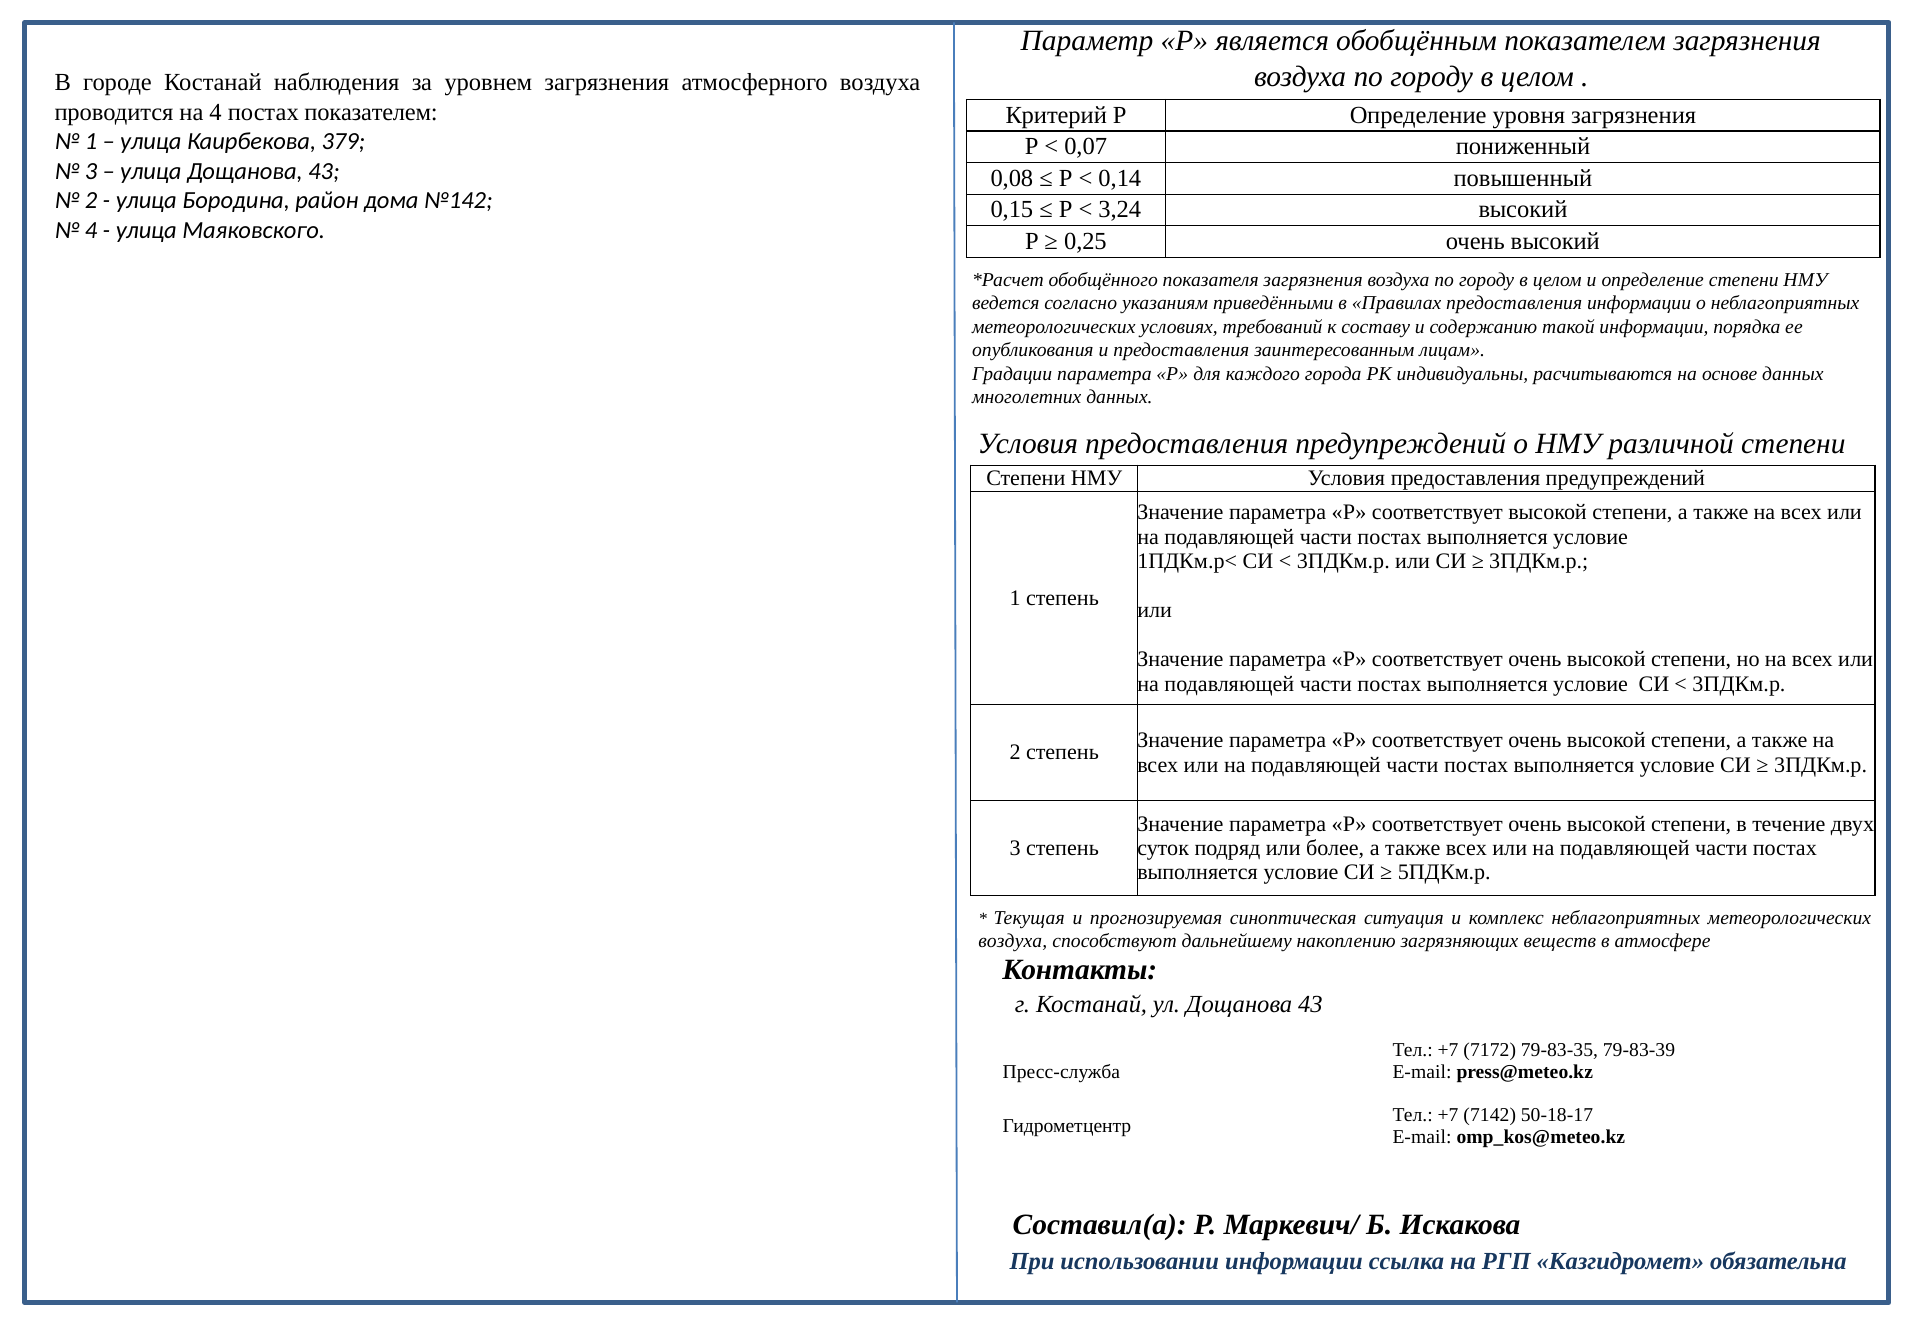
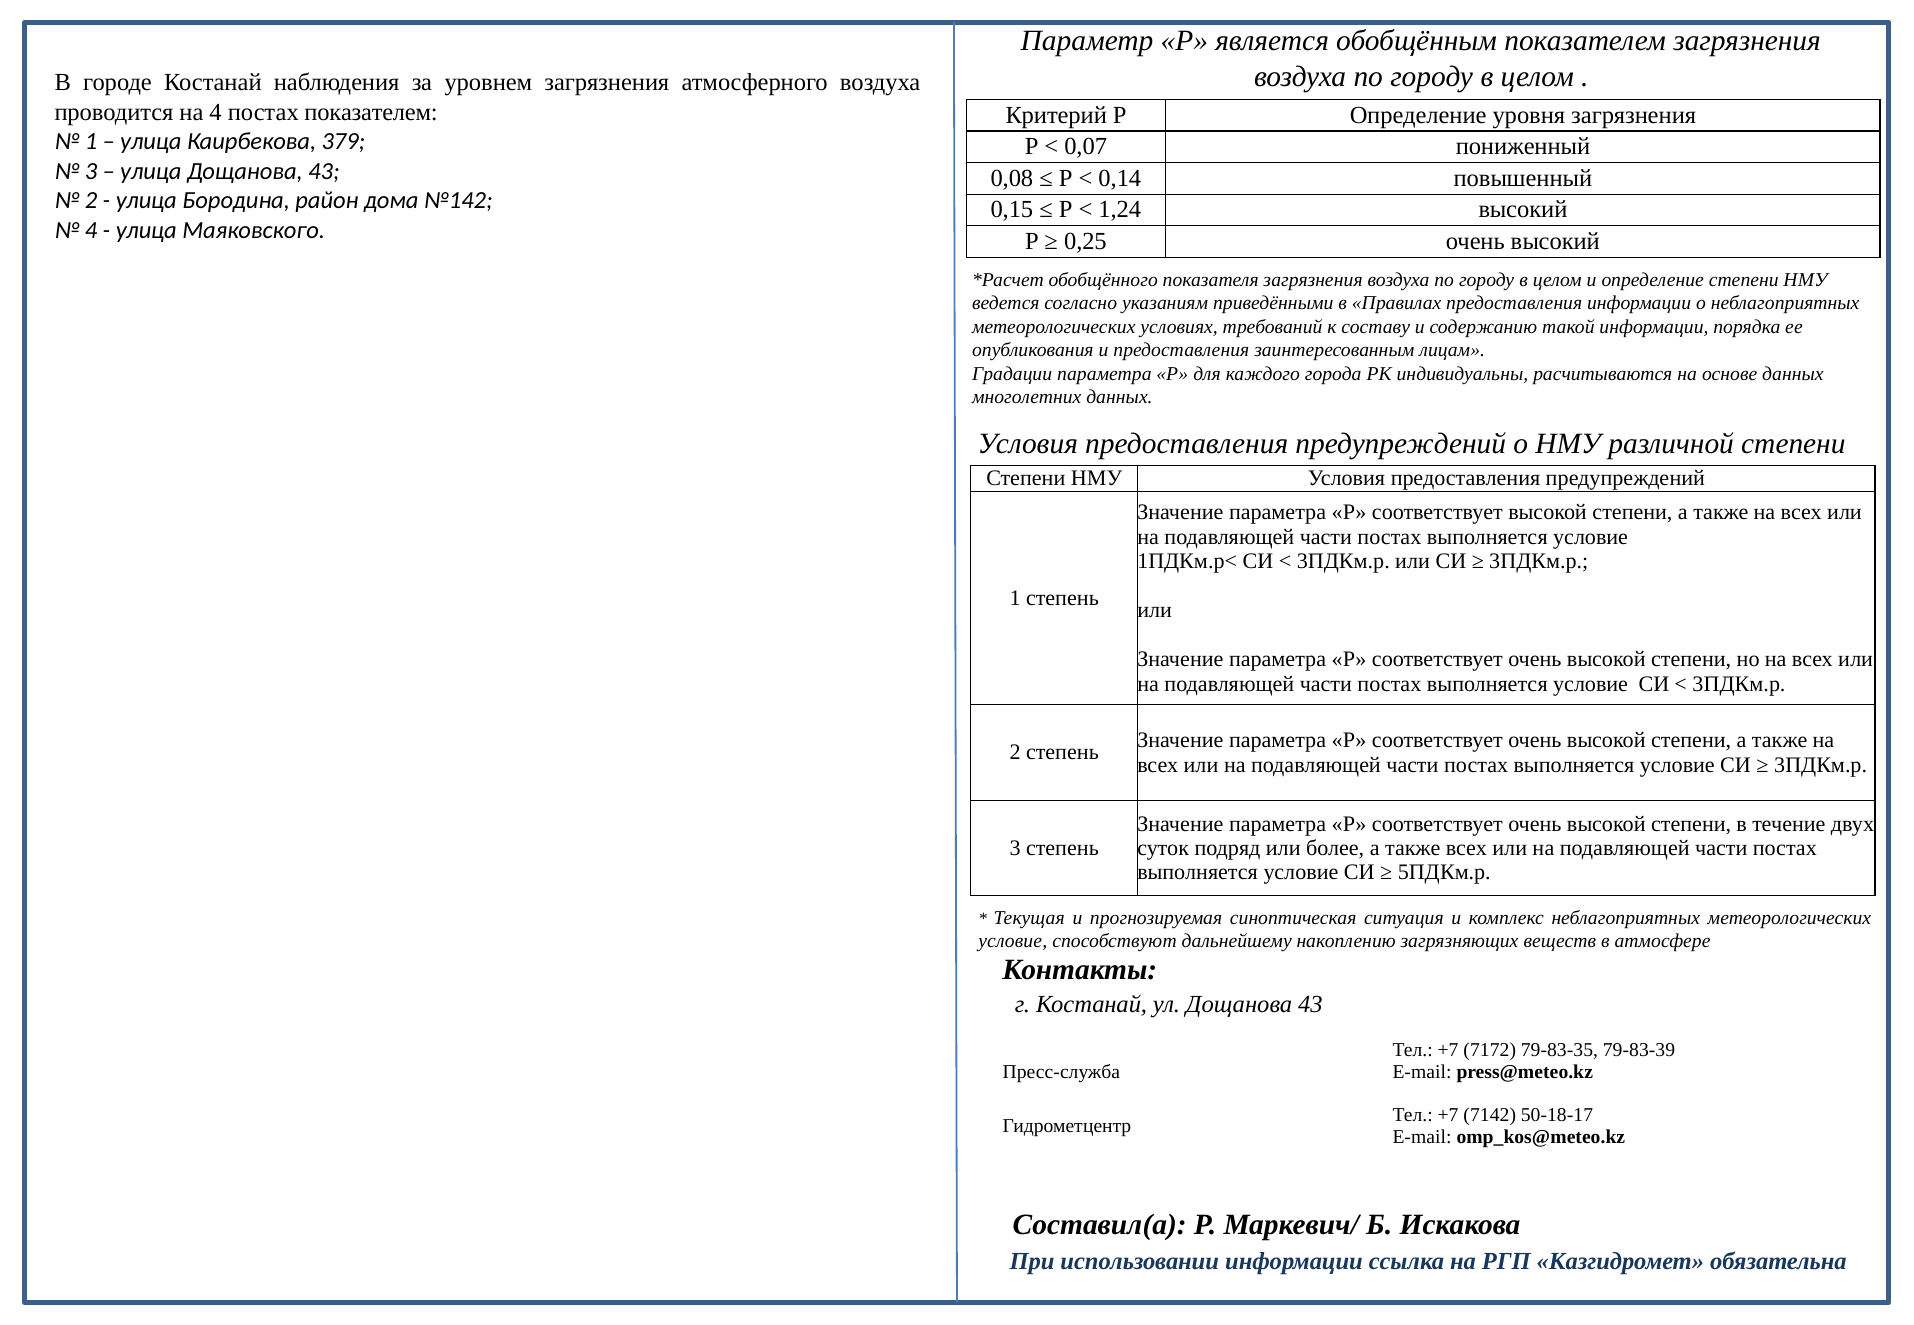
3,24: 3,24 -> 1,24
воздуха at (1013, 941): воздуха -> условие
